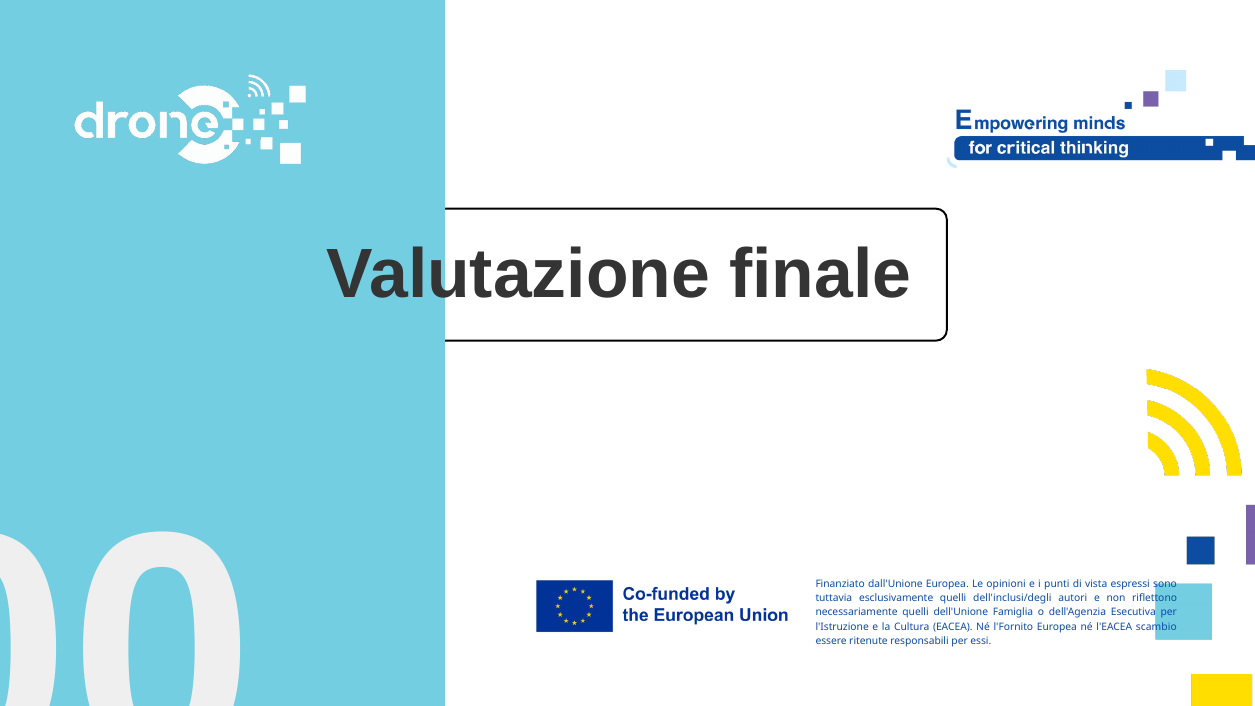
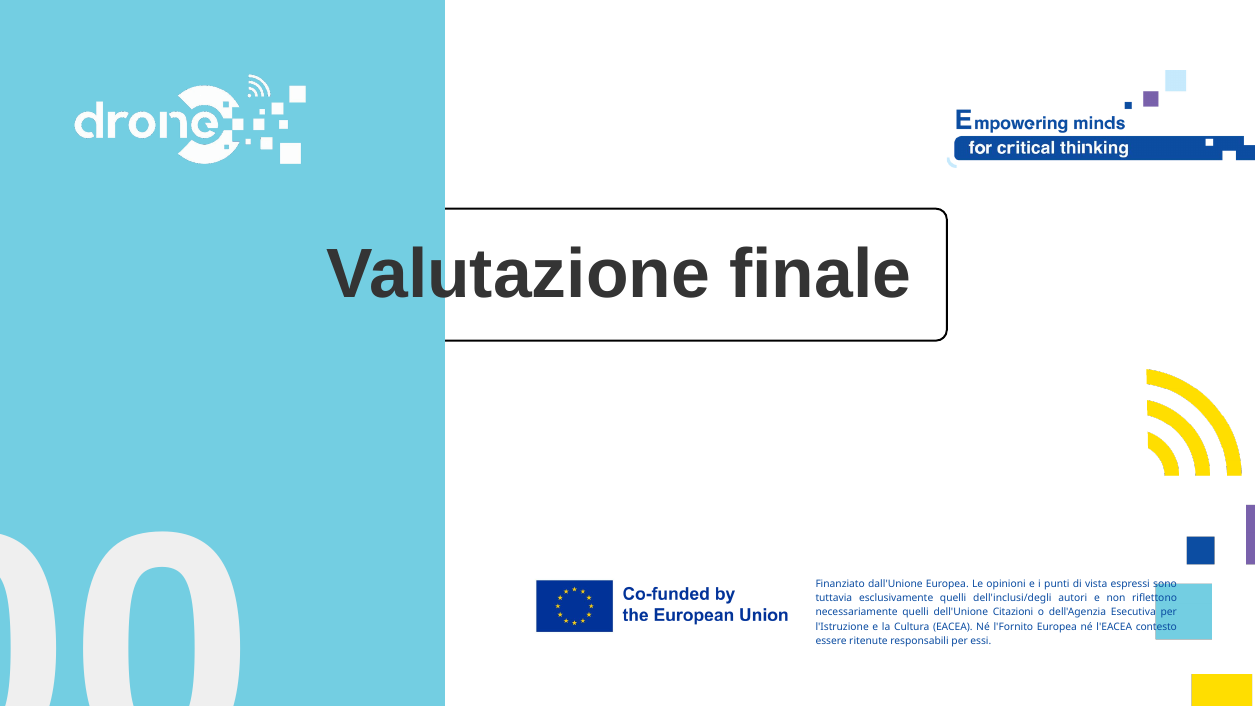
Famiglia: Famiglia -> Citazioni
scambio: scambio -> contesto
